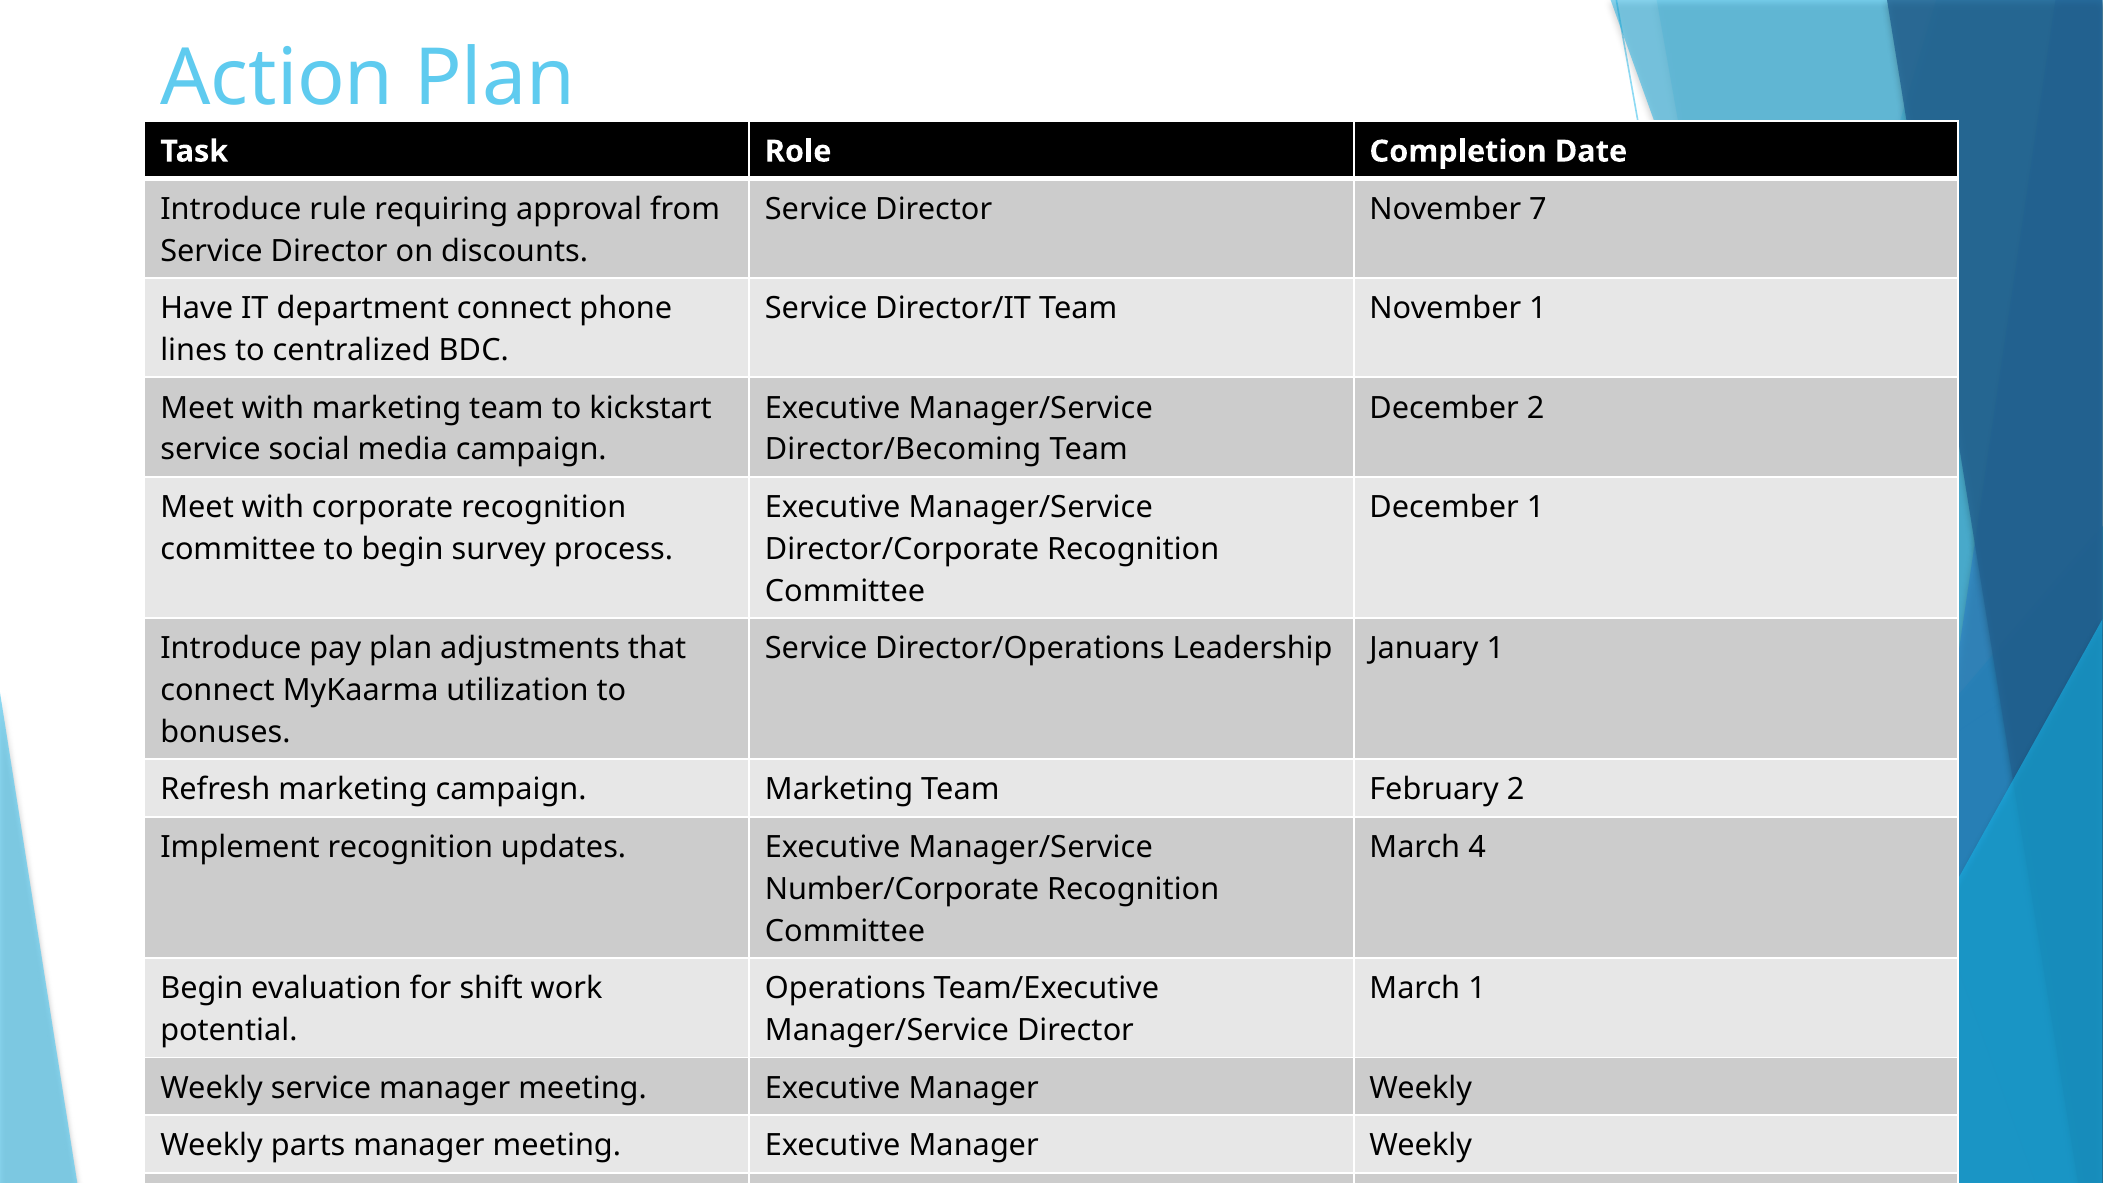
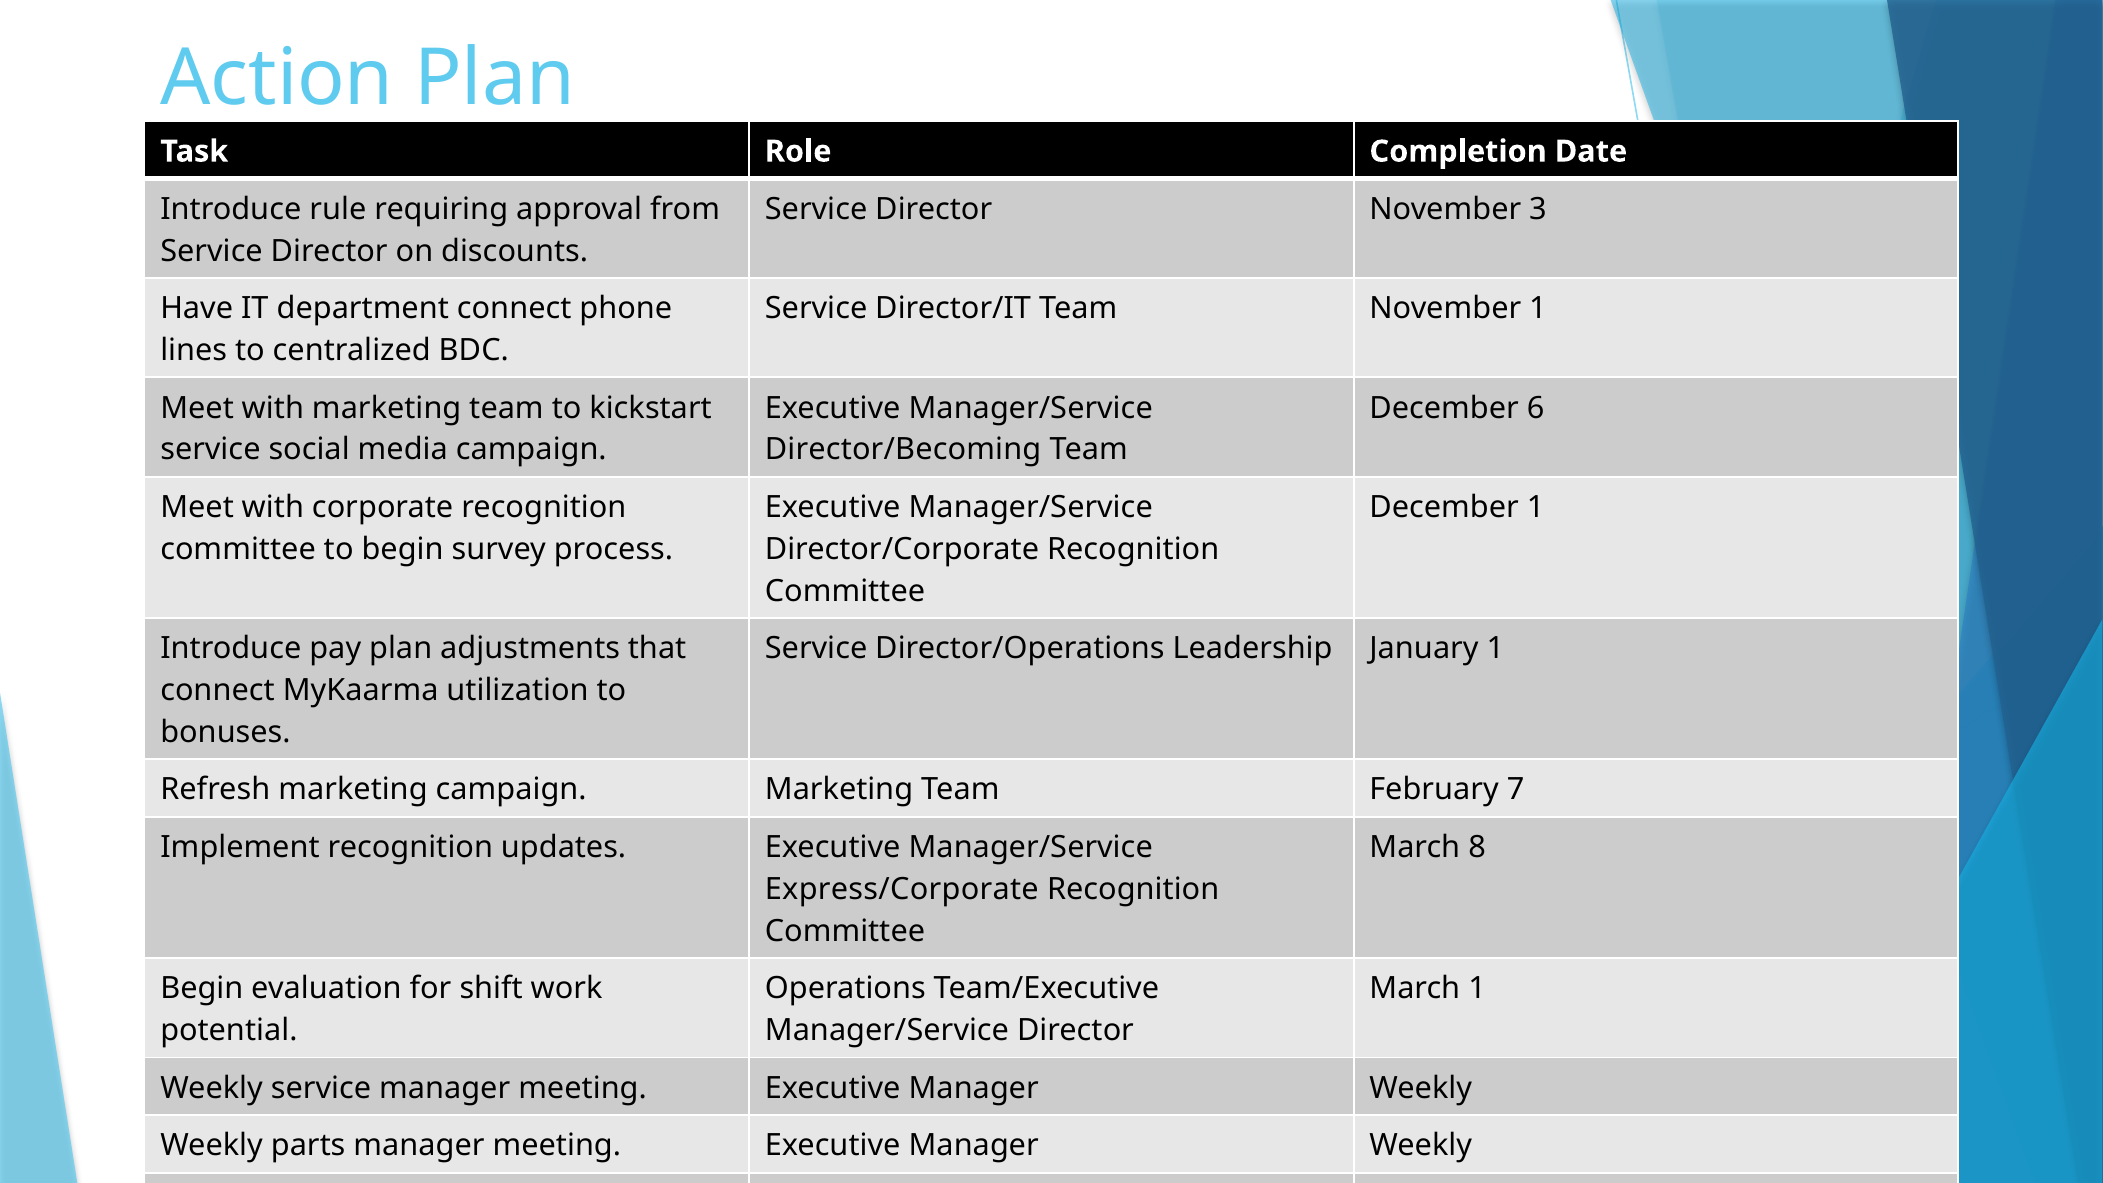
7: 7 -> 3
December 2: 2 -> 6
February 2: 2 -> 7
4: 4 -> 8
Number/Corporate: Number/Corporate -> Express/Corporate
